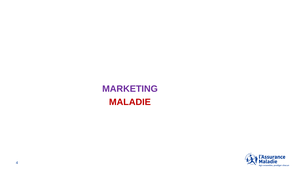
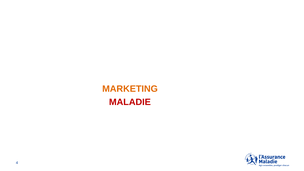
MARKETING colour: purple -> orange
